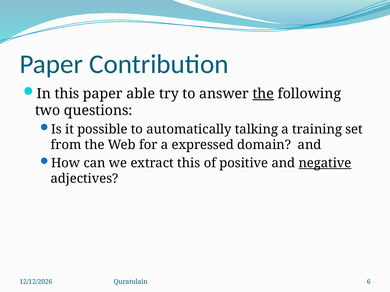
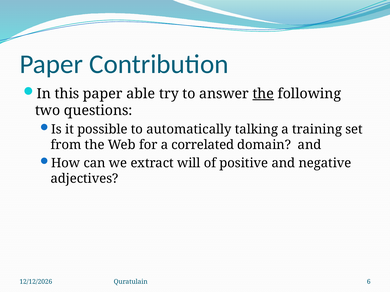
expressed: expressed -> correlated
extract this: this -> will
negative underline: present -> none
